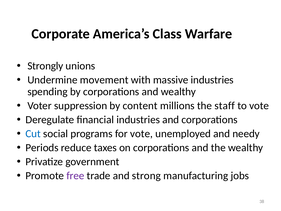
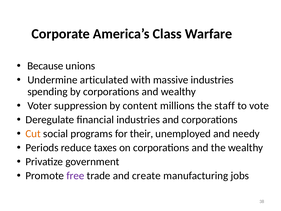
Strongly: Strongly -> Because
movement: movement -> articulated
Cut colour: blue -> orange
for vote: vote -> their
strong: strong -> create
